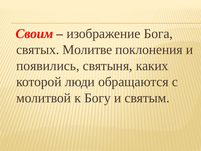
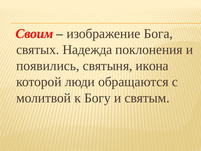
Молитве: Молитве -> Надежда
каких: каких -> икона
